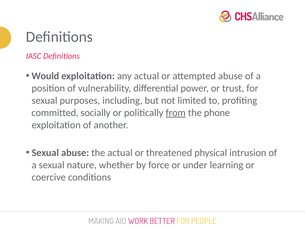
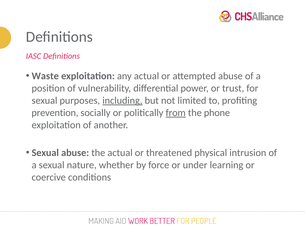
Would: Would -> Waste
including underline: none -> present
committed: committed -> prevention
